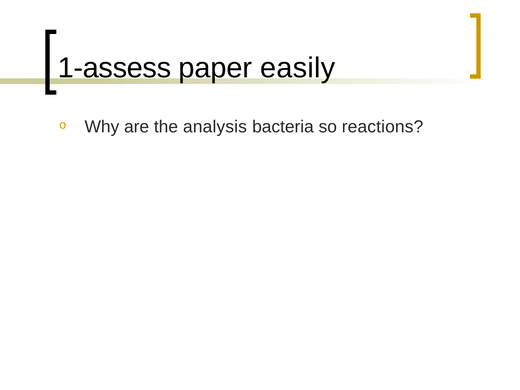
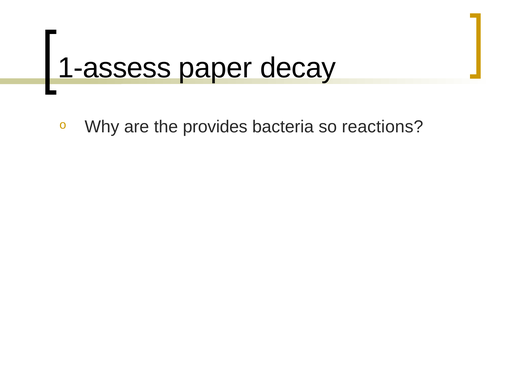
easily: easily -> decay
analysis: analysis -> provides
